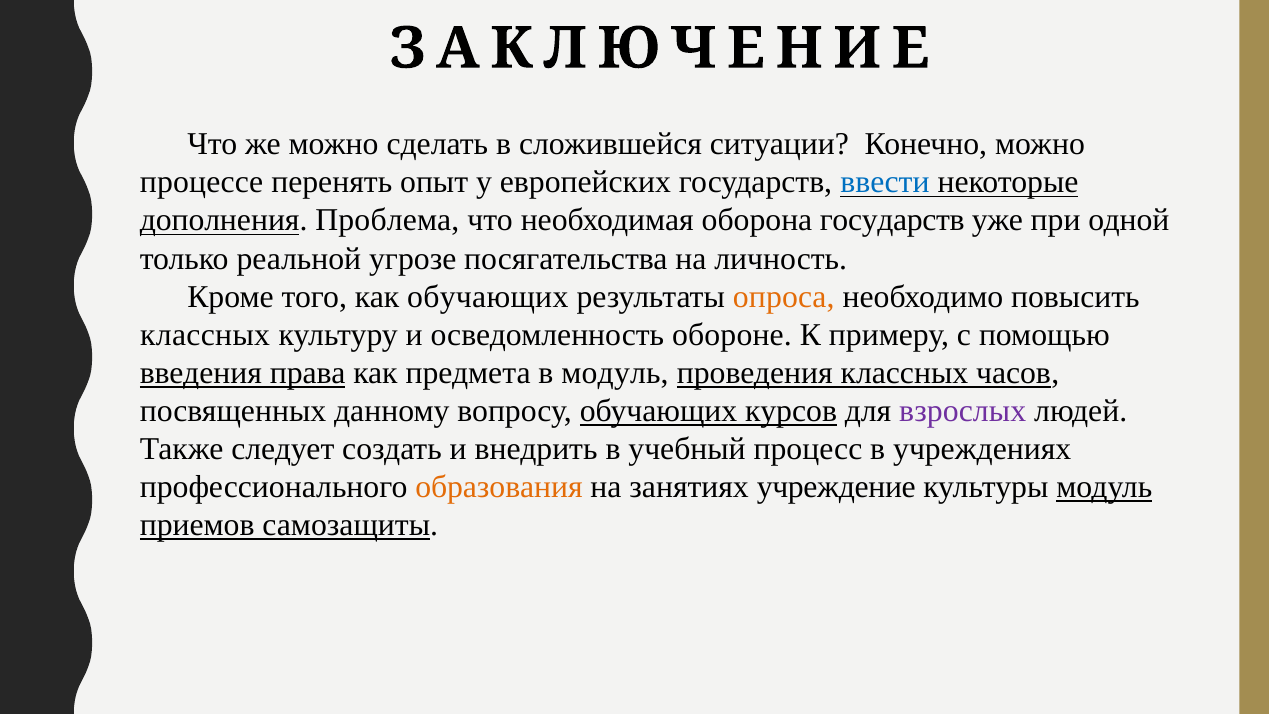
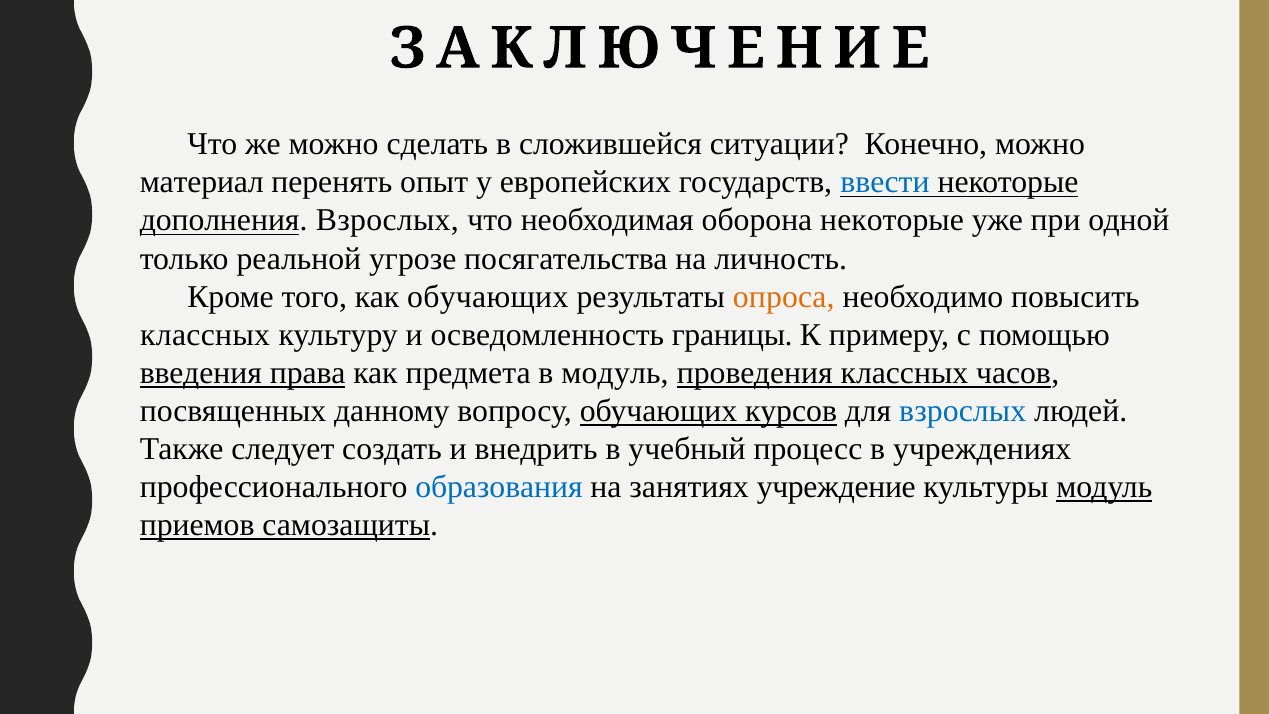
процессе: процессе -> материал
дополнения Проблема: Проблема -> Взрослых
оборона государств: государств -> некоторые
обороне: обороне -> границы
взрослых at (963, 411) colour: purple -> blue
образования colour: orange -> blue
